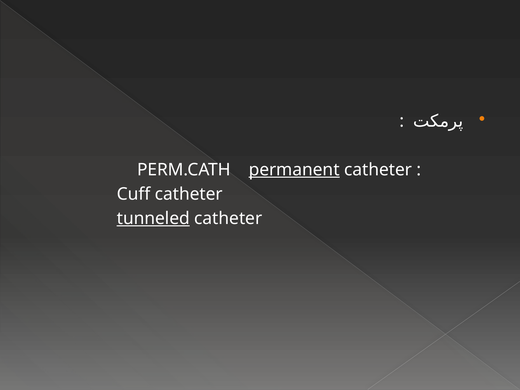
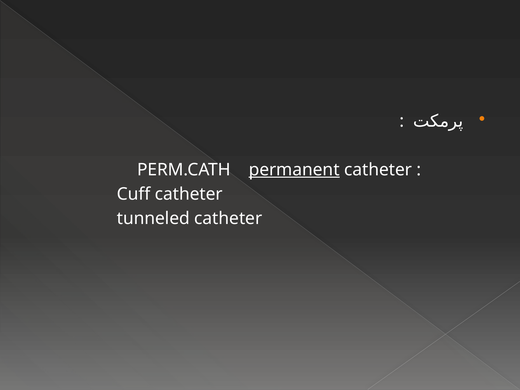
tunneled underline: present -> none
